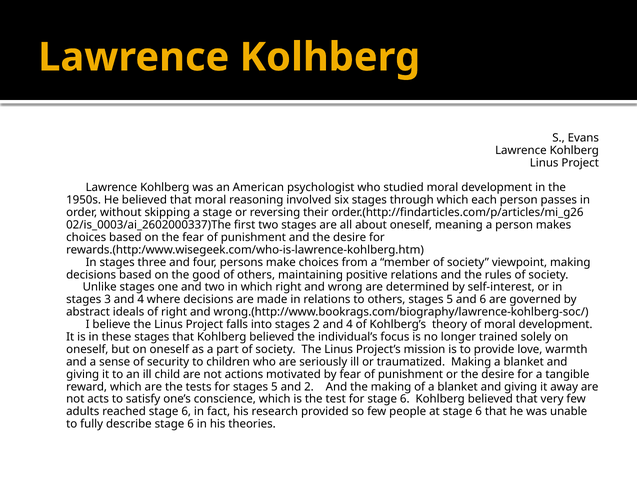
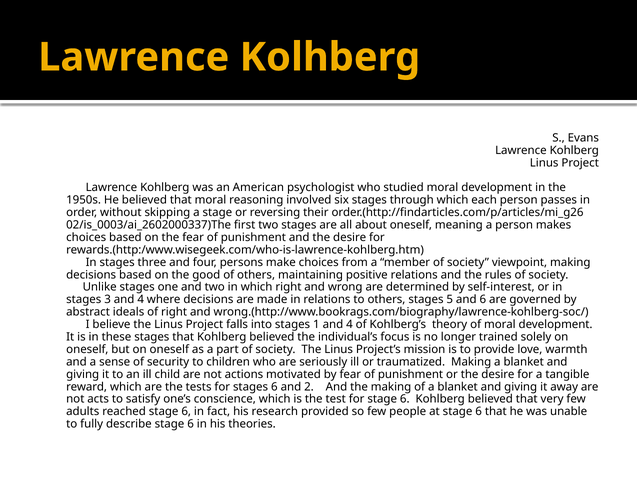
stages 2: 2 -> 1
for stages 5: 5 -> 6
